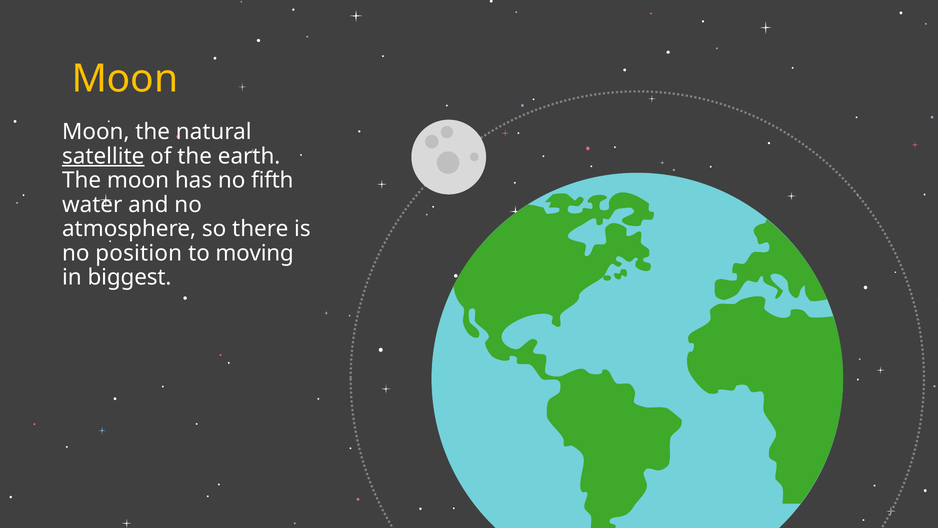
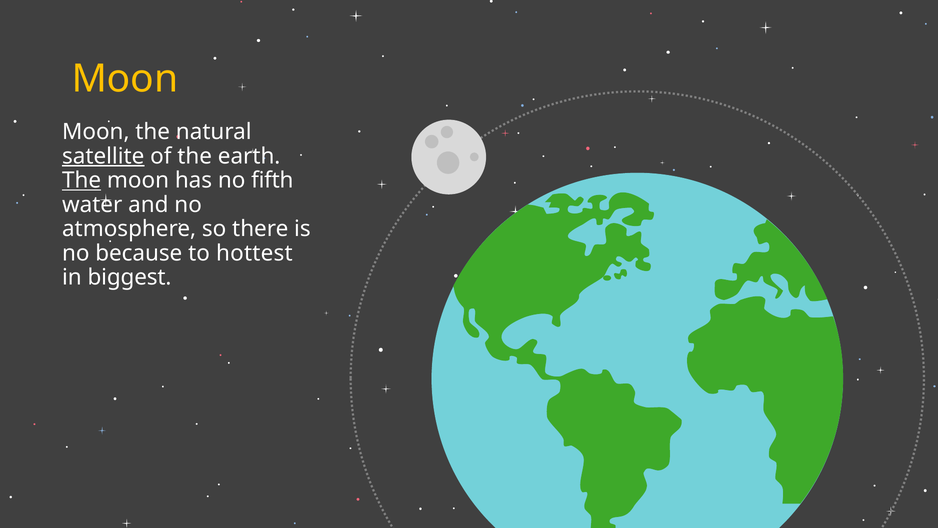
The at (82, 180) underline: none -> present
position: position -> because
moving: moving -> hottest
